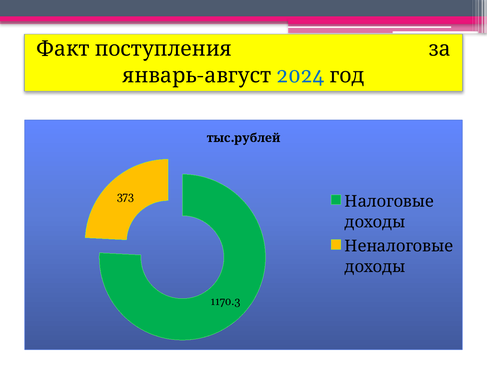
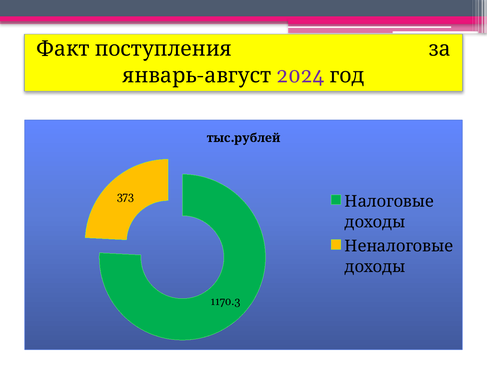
2024 colour: blue -> purple
